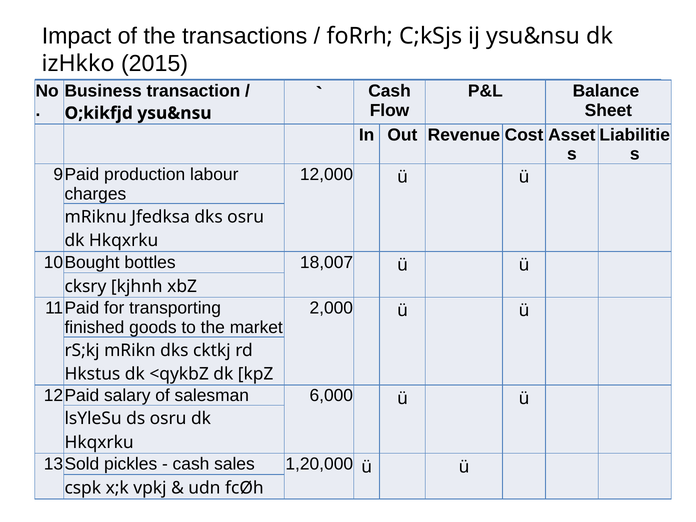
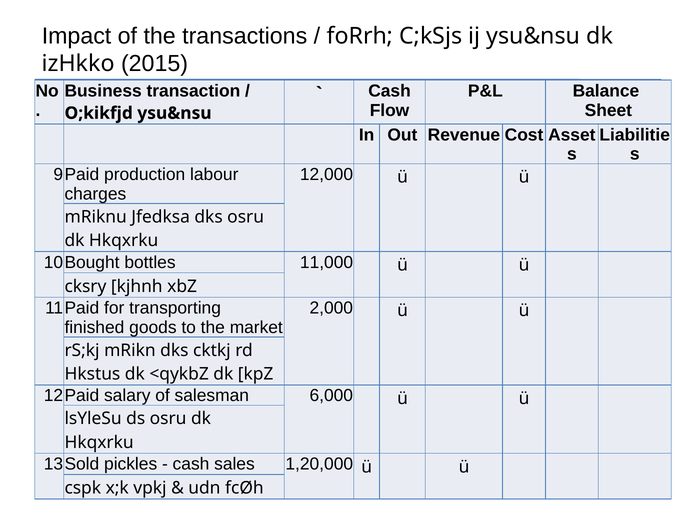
18,007: 18,007 -> 11,000
